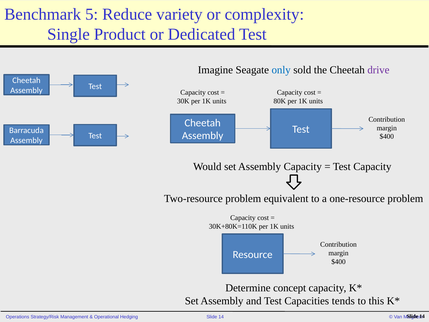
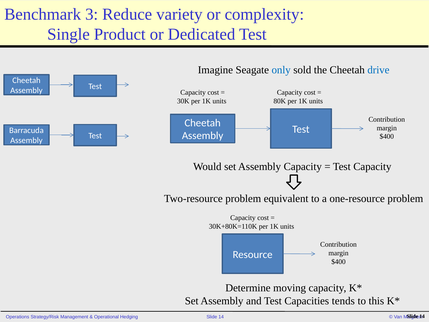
5: 5 -> 3
drive colour: purple -> blue
concept: concept -> moving
